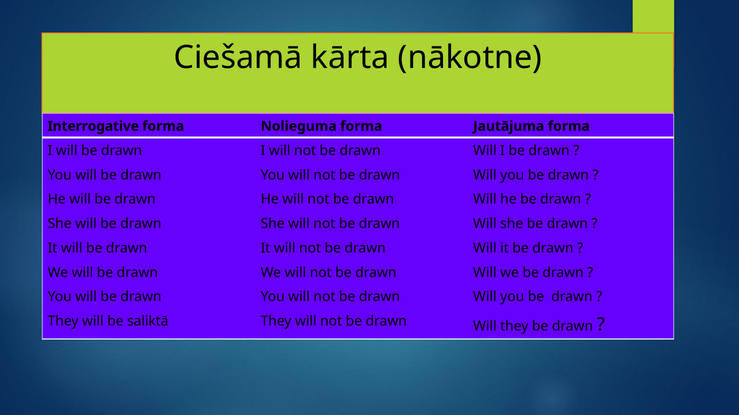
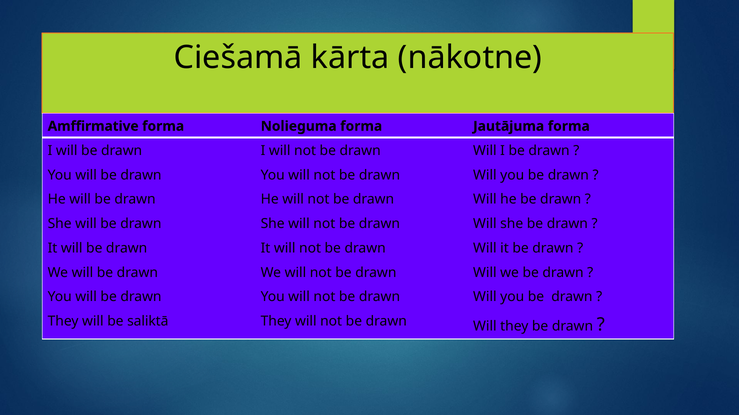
Interrogative: Interrogative -> Amffirmative
